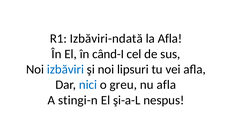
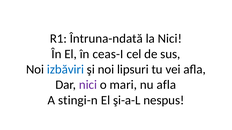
Izbăviri-ndată: Izbăviri-ndată -> Întruna-ndată
la Afla: Afla -> Nici
când-I: când-I -> ceas-I
nici at (88, 85) colour: blue -> purple
greu: greu -> mari
